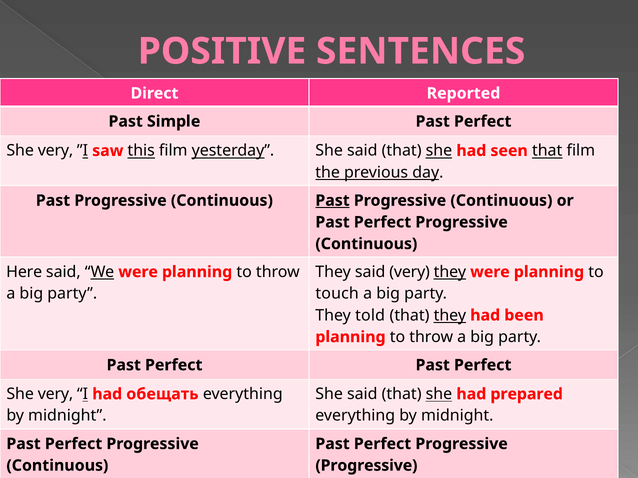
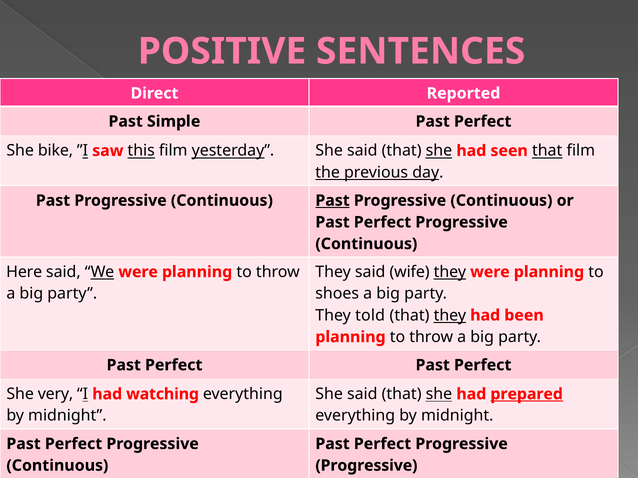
very at (55, 151): very -> bike
said very: very -> wife
touch: touch -> shoes
had обещать: обещать -> watching
prepared underline: none -> present
